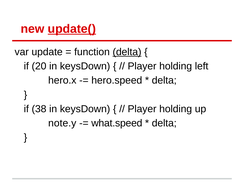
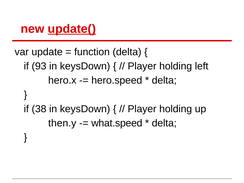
delta at (127, 52) underline: present -> none
20: 20 -> 93
note.y: note.y -> then.y
